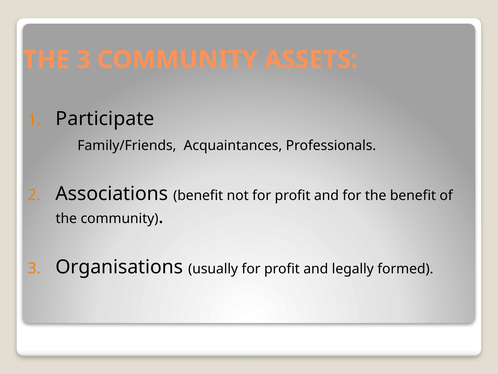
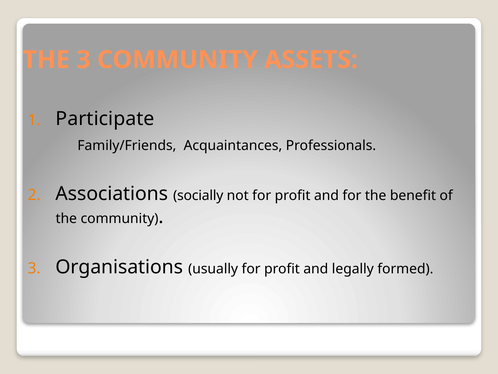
Associations benefit: benefit -> socially
